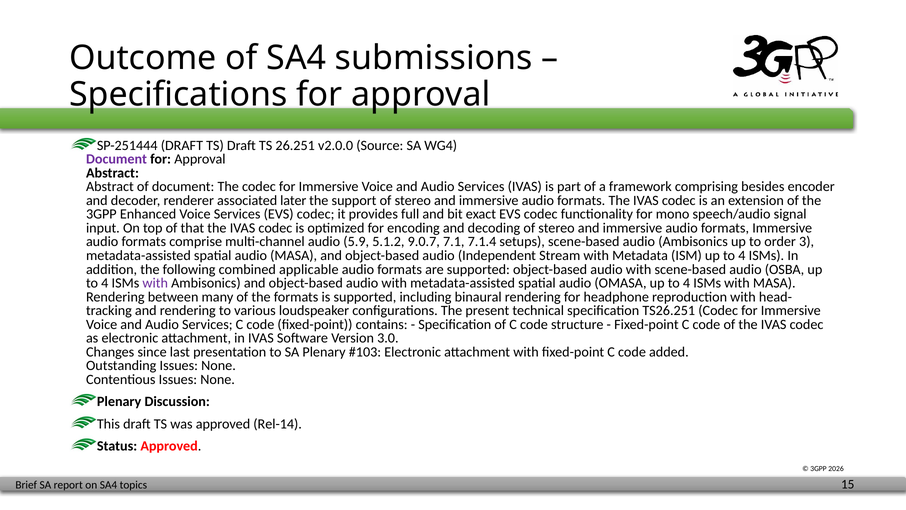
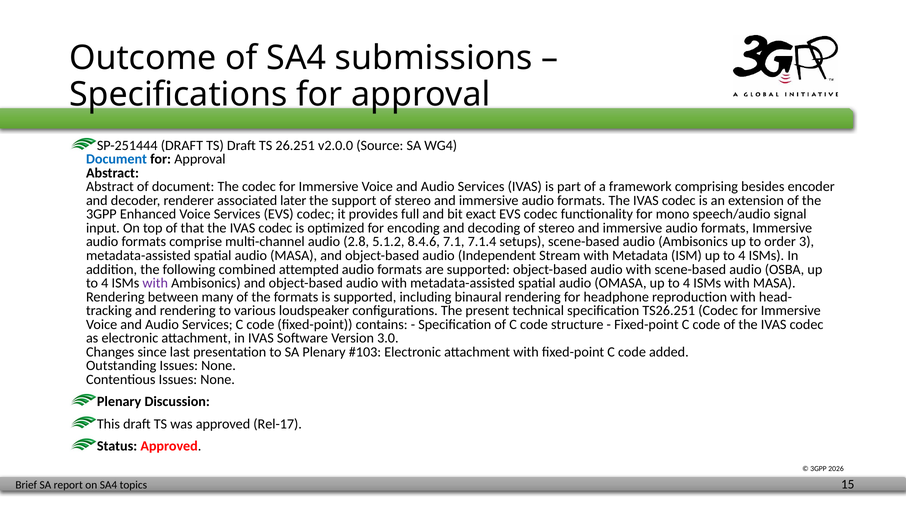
Document at (117, 159) colour: purple -> blue
5.9: 5.9 -> 2.8
9.0.7: 9.0.7 -> 8.4.6
applicable: applicable -> attempted
Rel-14: Rel-14 -> Rel-17
